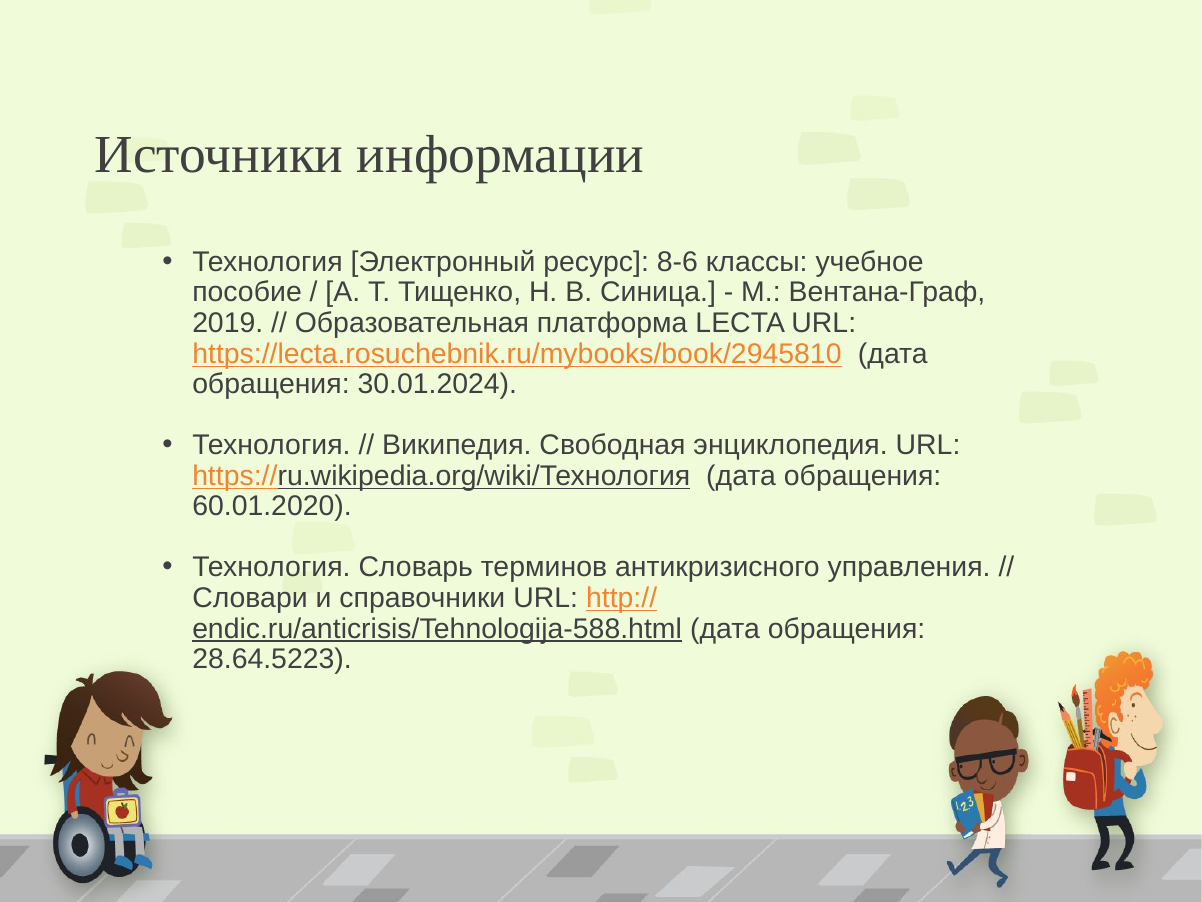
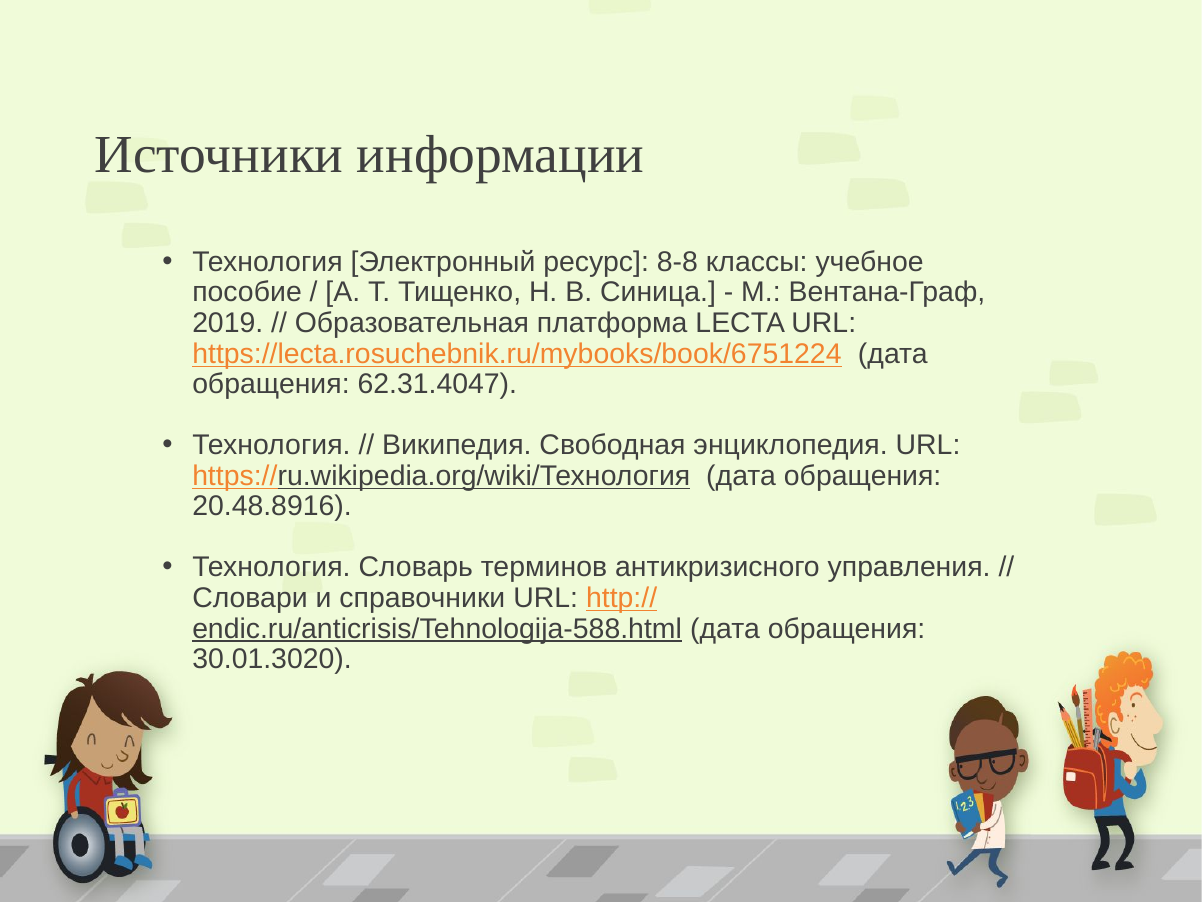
8-6: 8-6 -> 8-8
https://lecta.rosuchebnik.ru/mybooks/book/2945810: https://lecta.rosuchebnik.ru/mybooks/book/2945810 -> https://lecta.rosuchebnik.ru/mybooks/book/6751224
30.01.2024: 30.01.2024 -> 62.31.4047
60.01.2020: 60.01.2020 -> 20.48.8916
28.64.5223: 28.64.5223 -> 30.01.3020
